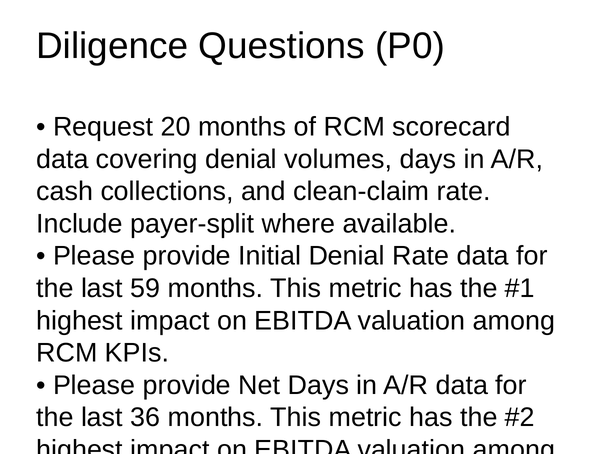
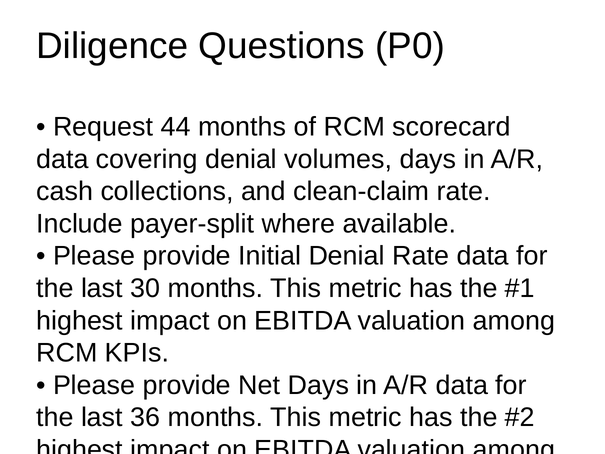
20: 20 -> 44
59: 59 -> 30
